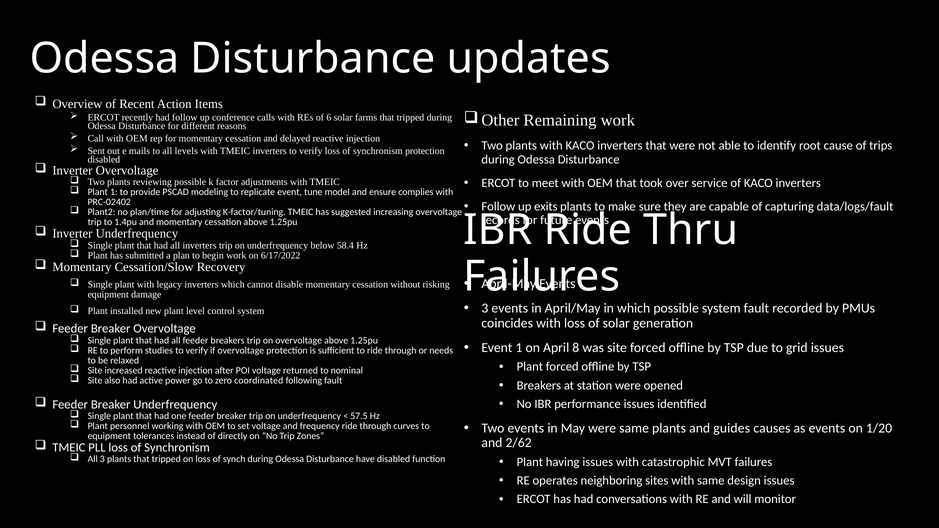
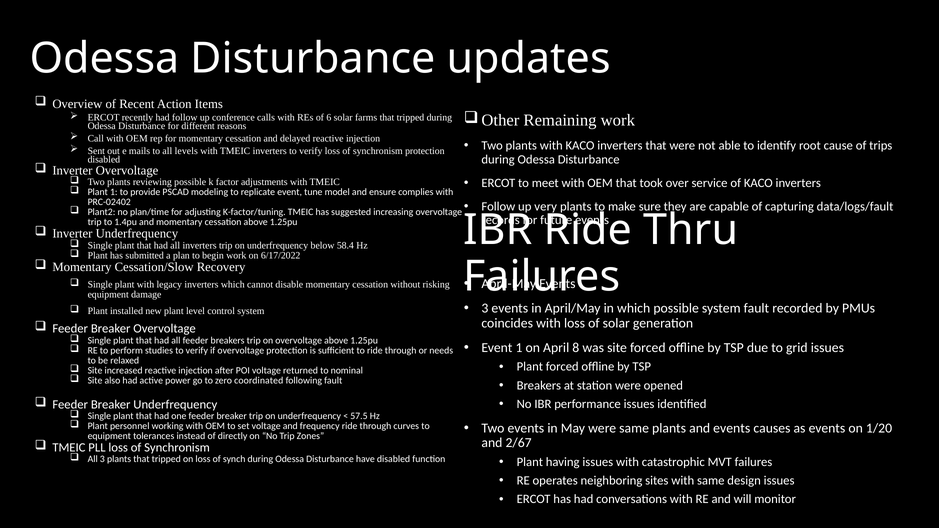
exits: exits -> very
and guides: guides -> events
2/62: 2/62 -> 2/67
